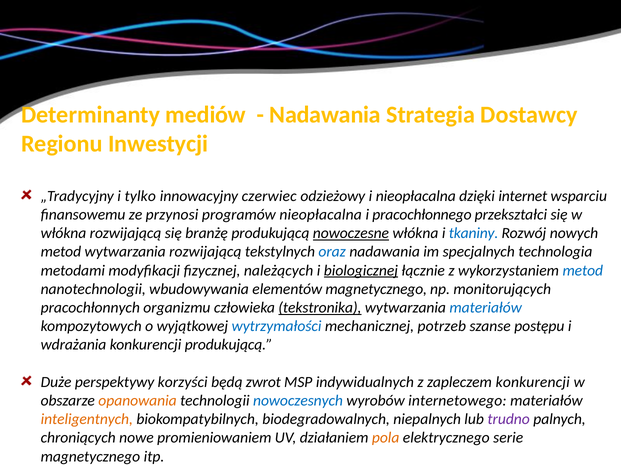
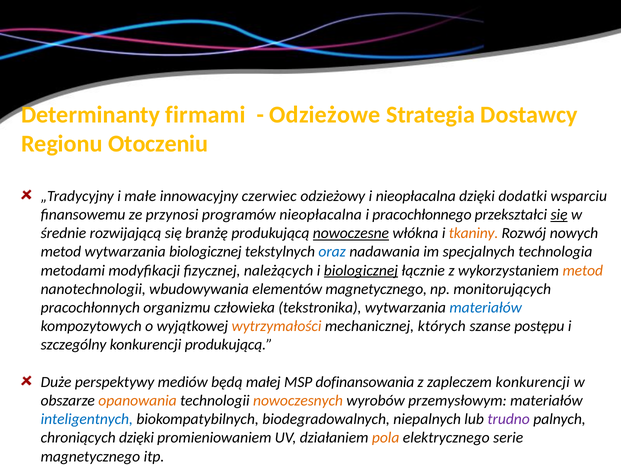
mediów: mediów -> firmami
Nadawania at (325, 115): Nadawania -> Odzieżowe
Inwestycji: Inwestycji -> Otoczeniu
tylko: tylko -> małe
internet: internet -> dodatki
się at (559, 215) underline: none -> present
włókna at (63, 234): włókna -> średnie
tkaniny colour: blue -> orange
wytwarzania rozwijającą: rozwijającą -> biologicznej
metod at (583, 271) colour: blue -> orange
tekstronika underline: present -> none
wytrzymałości colour: blue -> orange
potrzeb: potrzeb -> których
wdrażania: wdrażania -> szczególny
korzyści: korzyści -> mediów
zwrot: zwrot -> małej
indywidualnych: indywidualnych -> dofinansowania
nowoczesnych colour: blue -> orange
internetowego: internetowego -> przemysłowym
inteligentnych colour: orange -> blue
chroniących nowe: nowe -> dzięki
